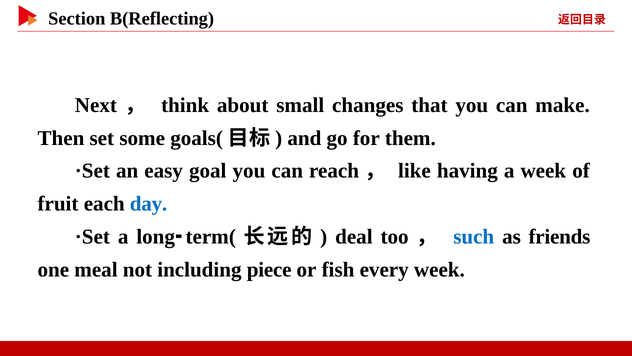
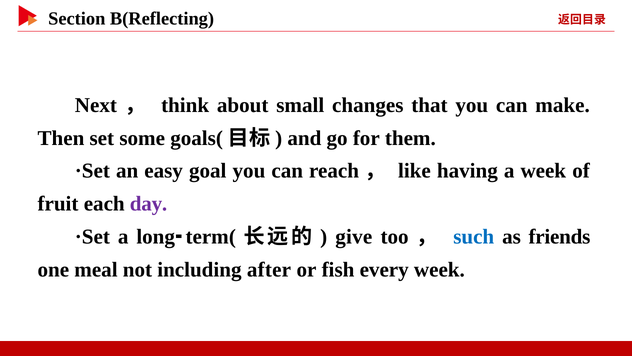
day colour: blue -> purple
deal: deal -> give
piece: piece -> after
